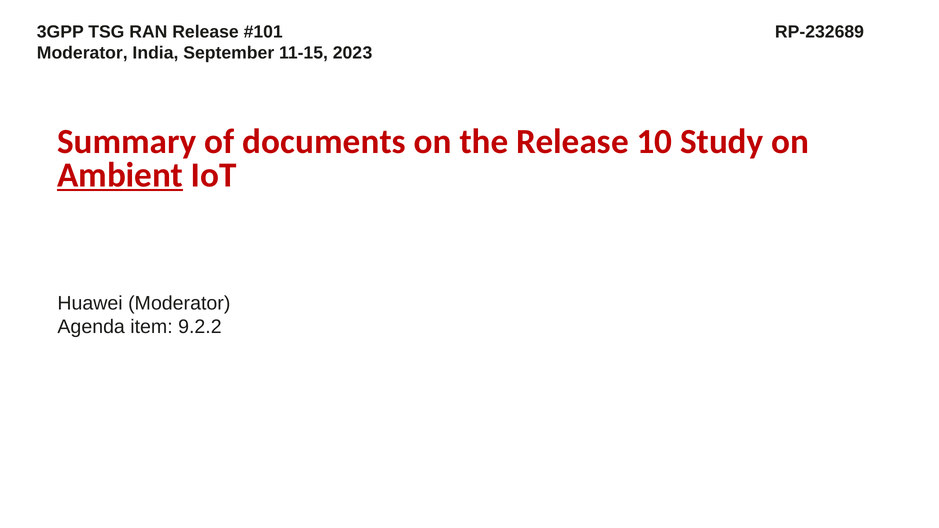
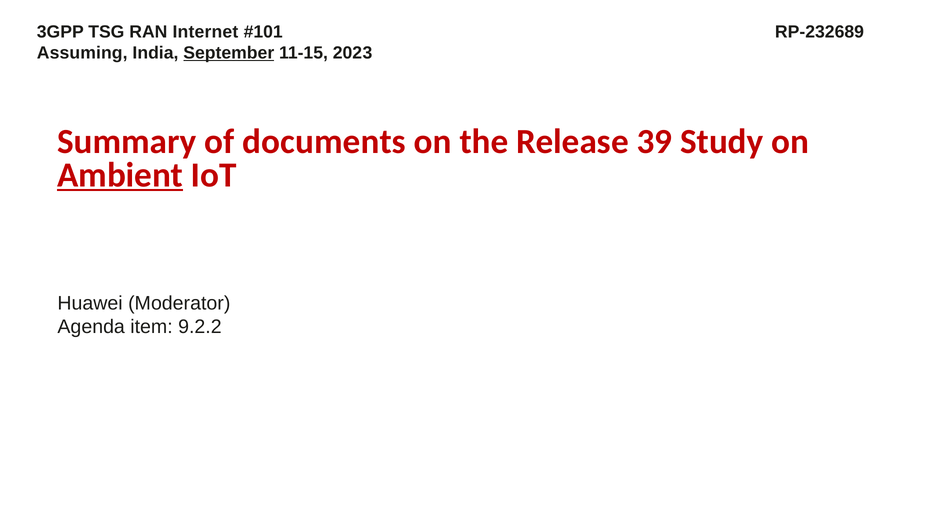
RAN Release: Release -> Internet
Moderator at (82, 53): Moderator -> Assuming
September underline: none -> present
10: 10 -> 39
